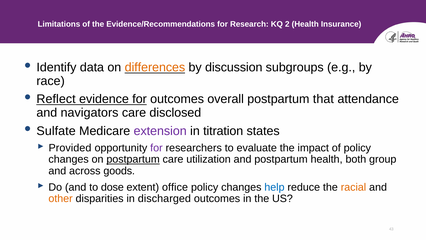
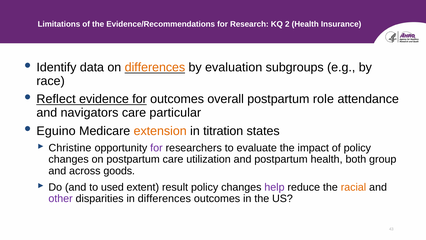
discussion: discussion -> evaluation
that: that -> role
disclosed: disclosed -> particular
Sulfate: Sulfate -> Eguino
extension colour: purple -> orange
Provided: Provided -> Christine
postpartum at (133, 159) underline: present -> none
dose: dose -> used
office: office -> result
help colour: blue -> purple
other colour: orange -> purple
in discharged: discharged -> differences
